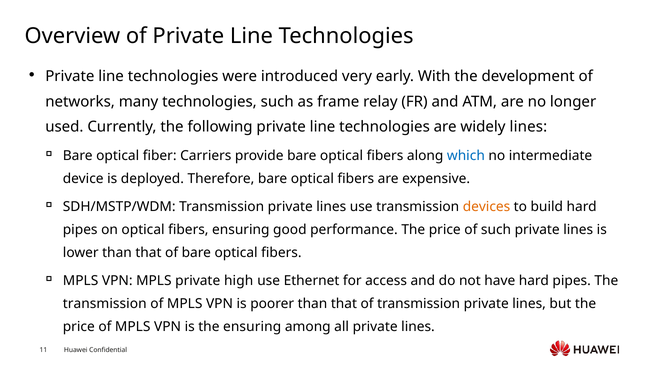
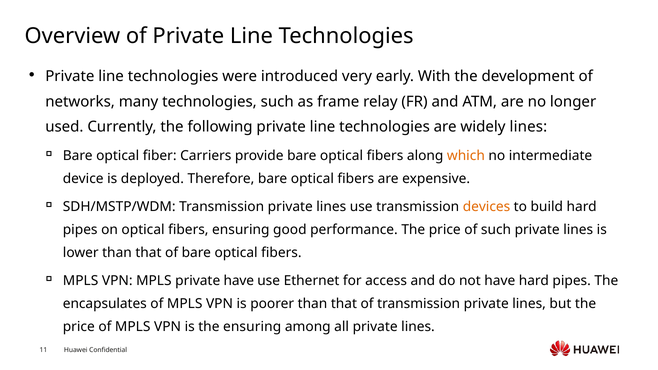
which colour: blue -> orange
private high: high -> have
transmission at (105, 304): transmission -> encapsulates
